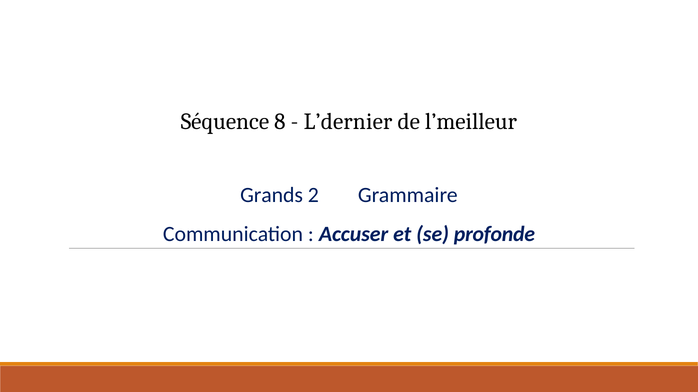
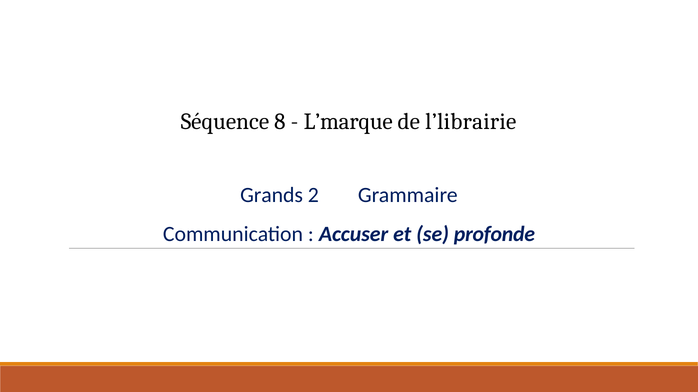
L’dernier: L’dernier -> L’marque
l’meilleur: l’meilleur -> l’librairie
